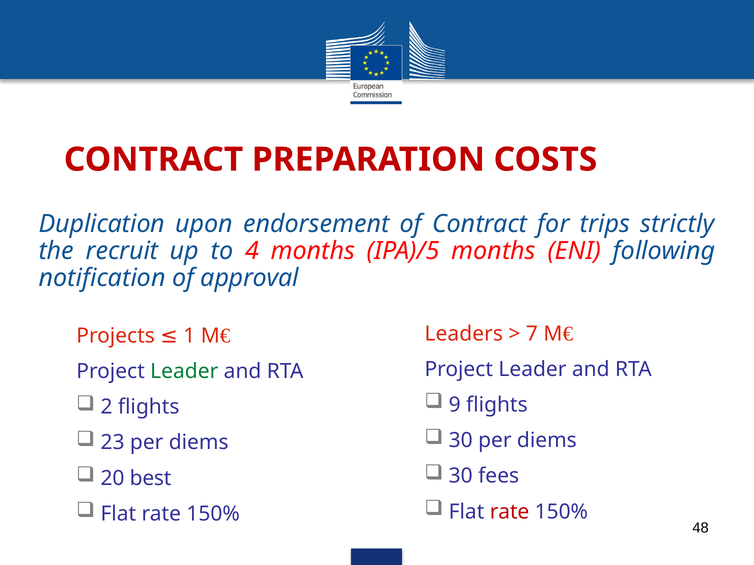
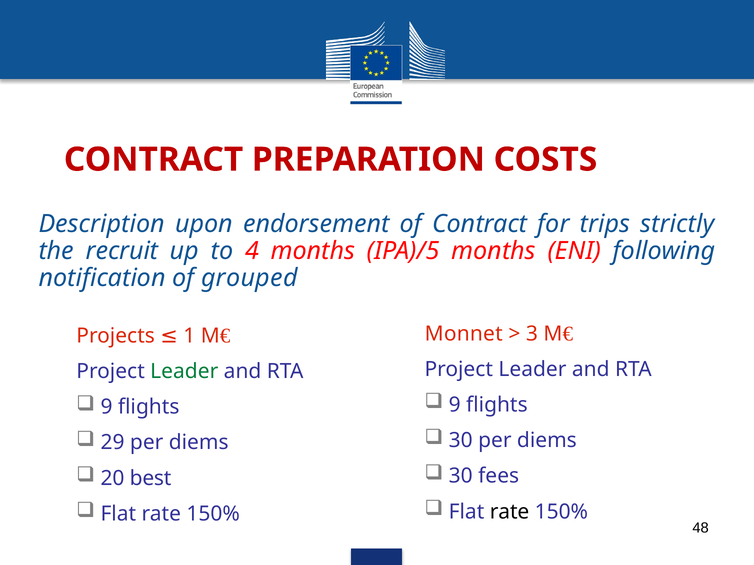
Duplication: Duplication -> Description
approval: approval -> grouped
Leaders: Leaders -> Monnet
7: 7 -> 3
2 at (107, 407): 2 -> 9
23: 23 -> 29
rate at (510, 512) colour: red -> black
